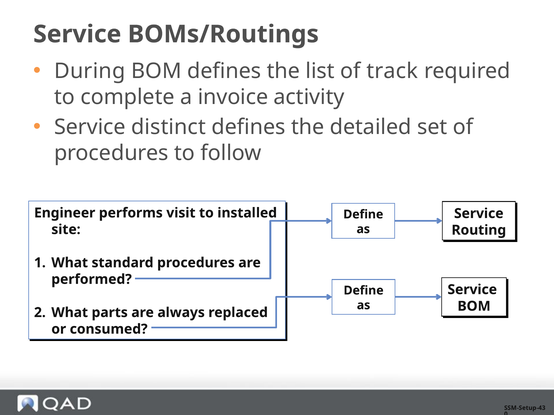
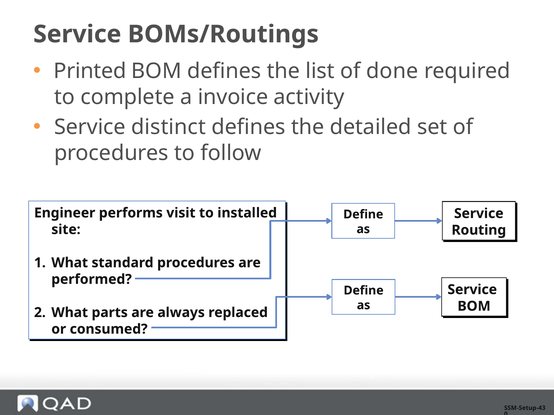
During: During -> Printed
track: track -> done
